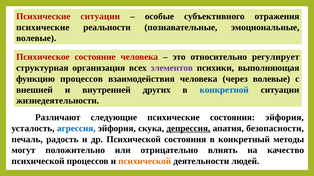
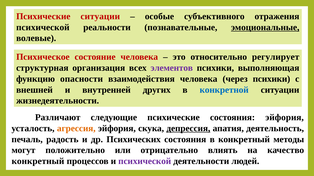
психические at (43, 27): психические -> психической
эмоциональные underline: none -> present
функцию процессов: процессов -> опасности
через волевые: волевые -> психики
агрессия colour: blue -> orange
безопасности: безопасности -> деятельность
др Психической: Психической -> Психических
психической at (38, 162): психической -> конкретный
психической at (145, 162) colour: orange -> purple
